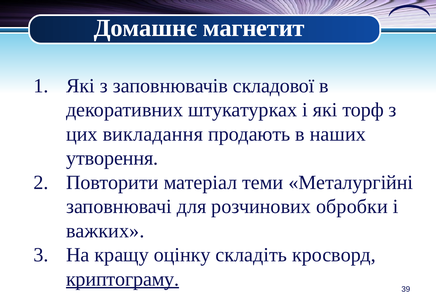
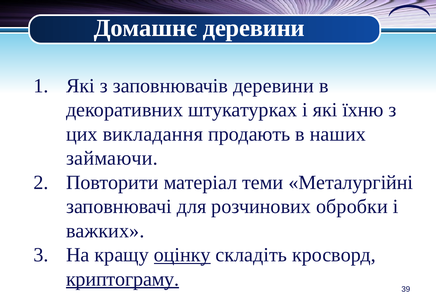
Домашнє магнетит: магнетит -> деревини
заповнювачів складової: складової -> деревини
торф: торф -> їхню
утворення: утворення -> займаючи
оцінку underline: none -> present
